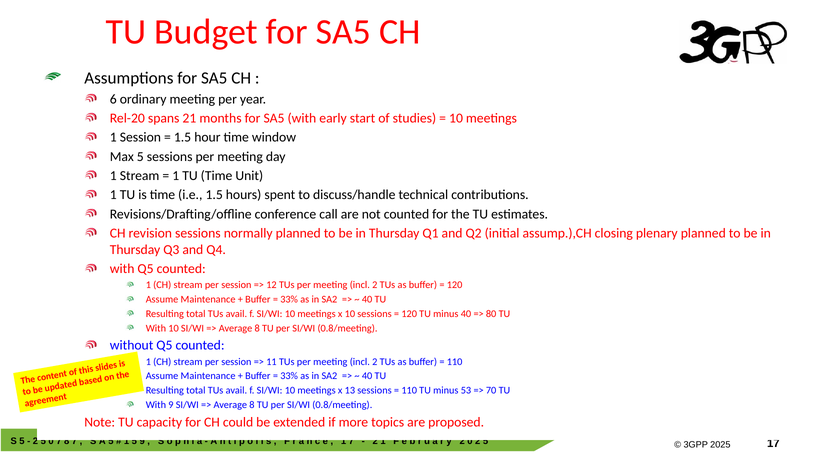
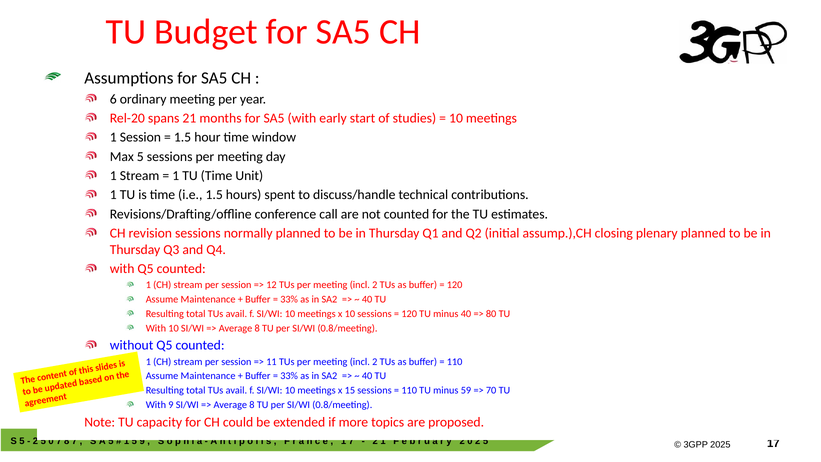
13: 13 -> 15
53: 53 -> 59
